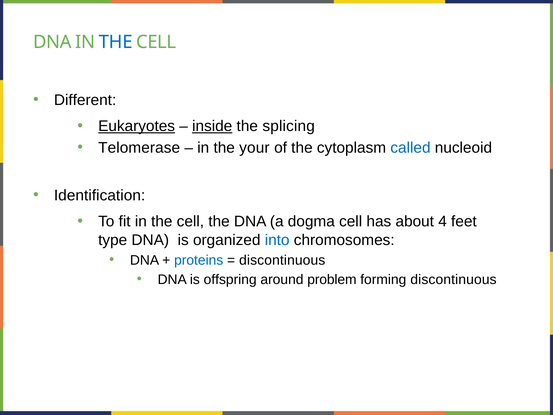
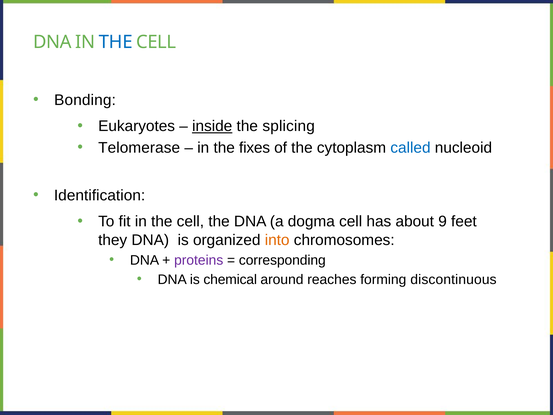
Different: Different -> Bonding
Eukaryotes underline: present -> none
your: your -> fixes
4: 4 -> 9
type: type -> they
into colour: blue -> orange
proteins colour: blue -> purple
discontinuous at (282, 260): discontinuous -> corresponding
offspring: offspring -> chemical
problem: problem -> reaches
